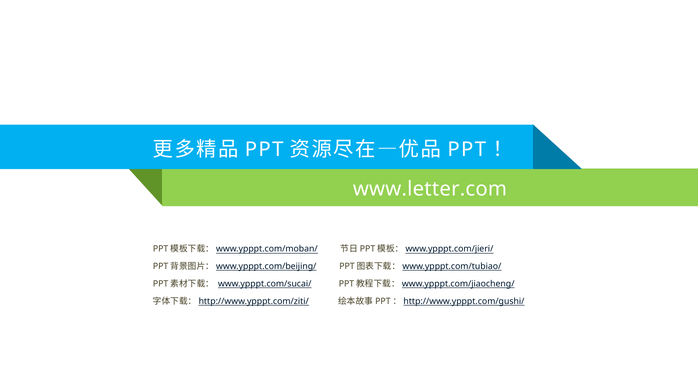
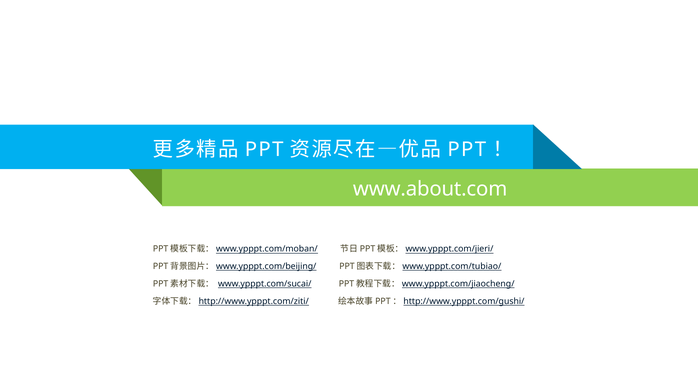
www.letter.com: www.letter.com -> www.about.com
